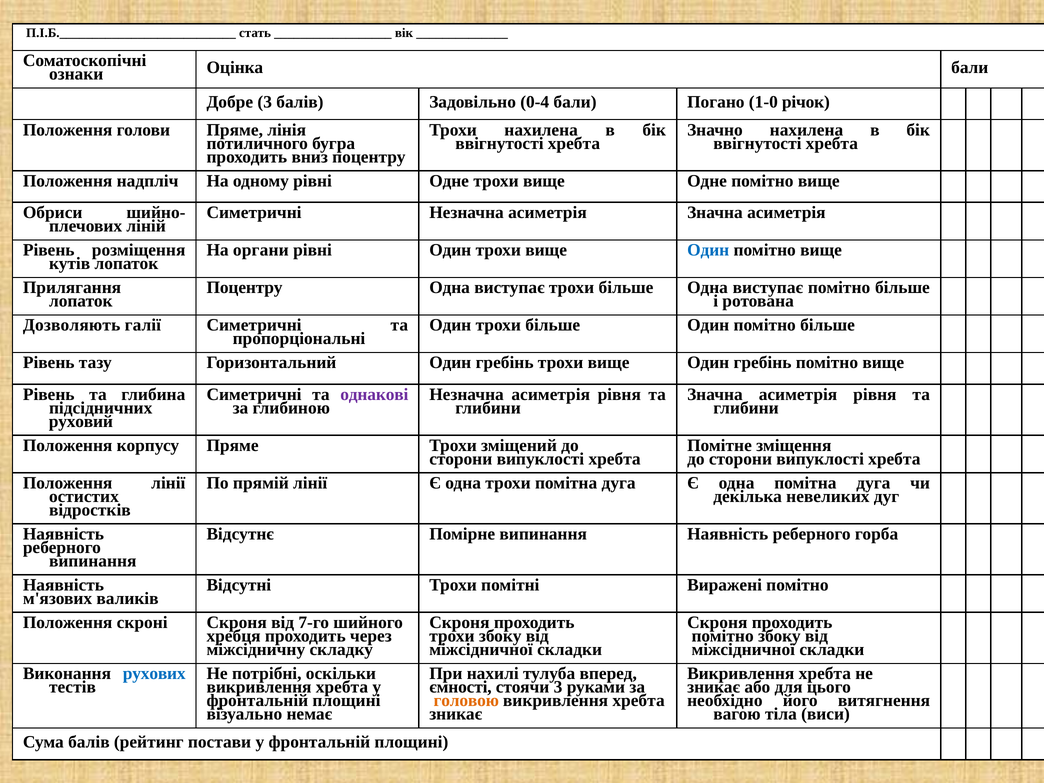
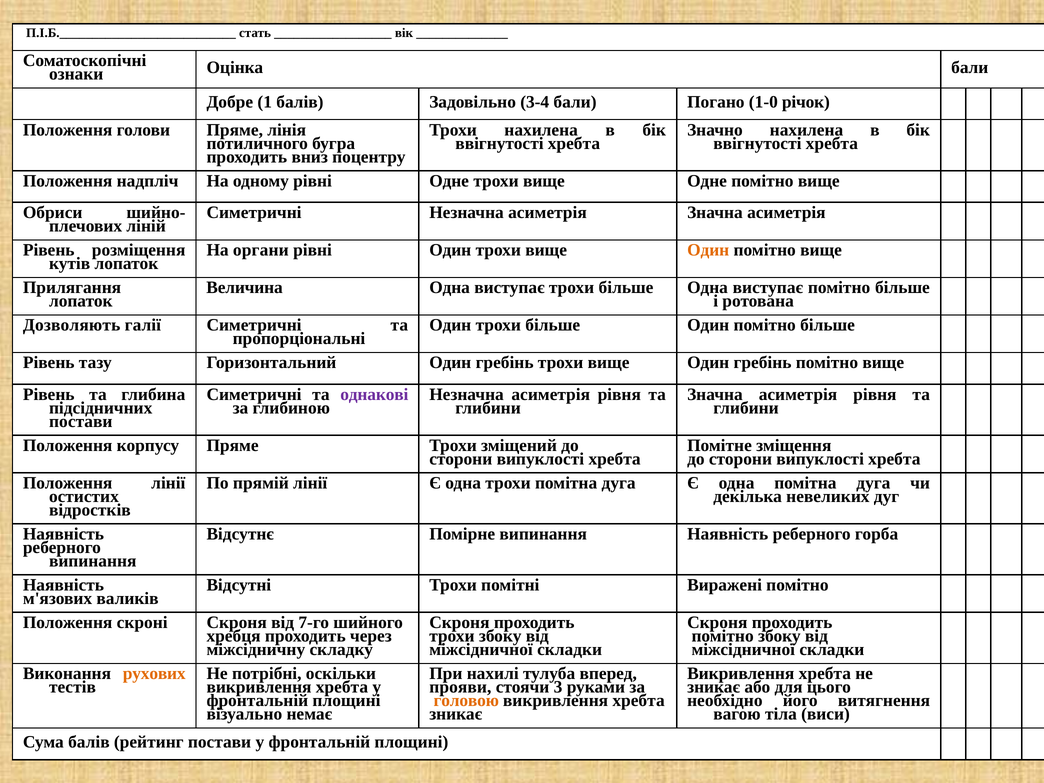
Добре 3: 3 -> 1
0-4: 0-4 -> 3-4
Один at (708, 250) colour: blue -> orange
Поцентру at (245, 288): Поцентру -> Величина
руховий at (81, 421): руховий -> постави
рухових colour: blue -> orange
ємності: ємності -> прояви
